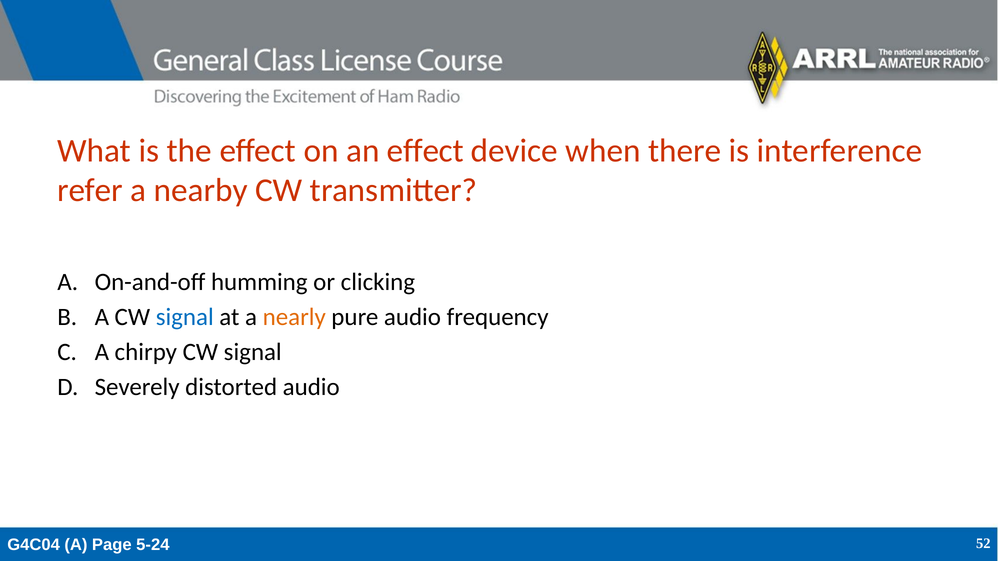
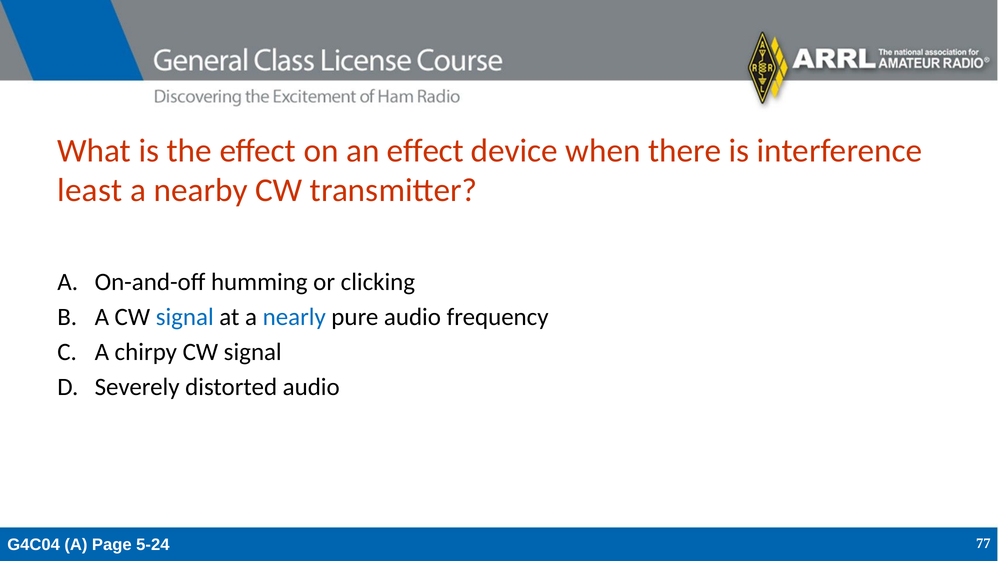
refer: refer -> least
nearly colour: orange -> blue
52: 52 -> 77
